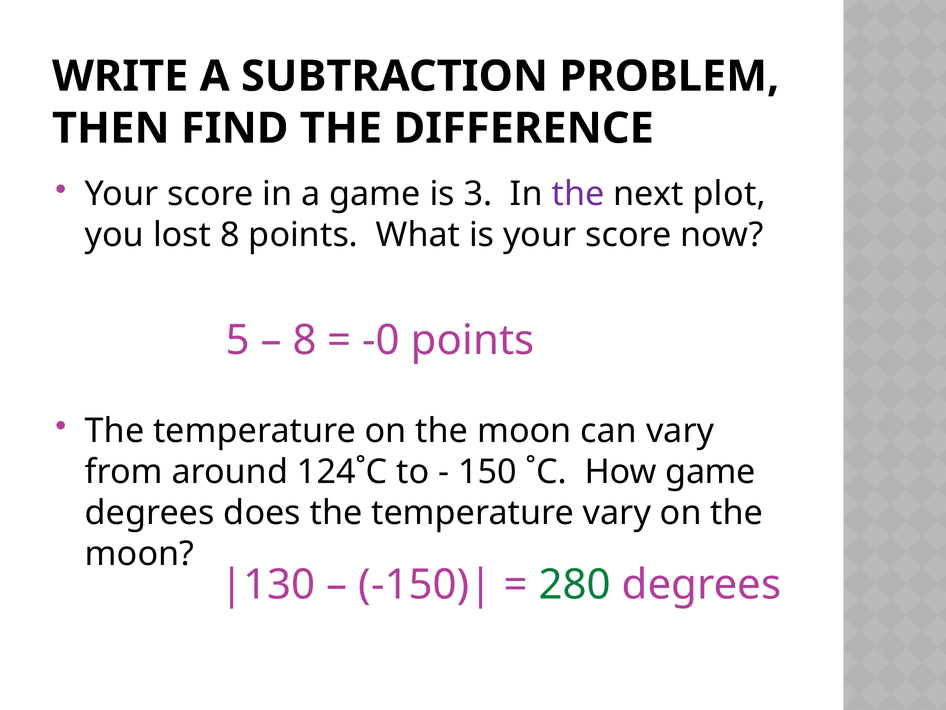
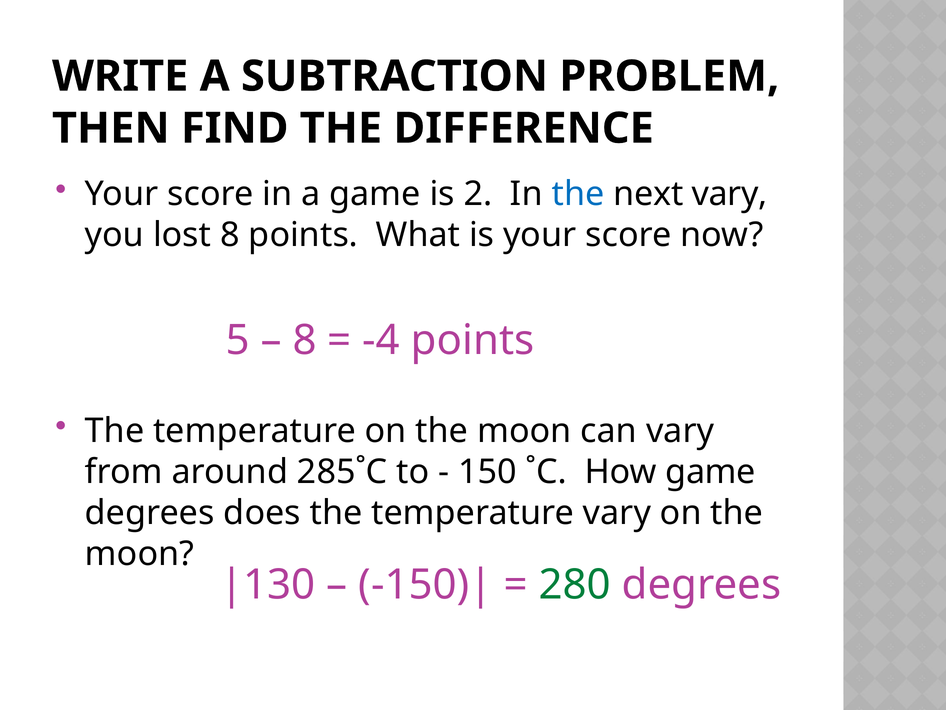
3: 3 -> 2
the at (578, 194) colour: purple -> blue
next plot: plot -> vary
-0: -0 -> -4
124˚C: 124˚C -> 285˚C
